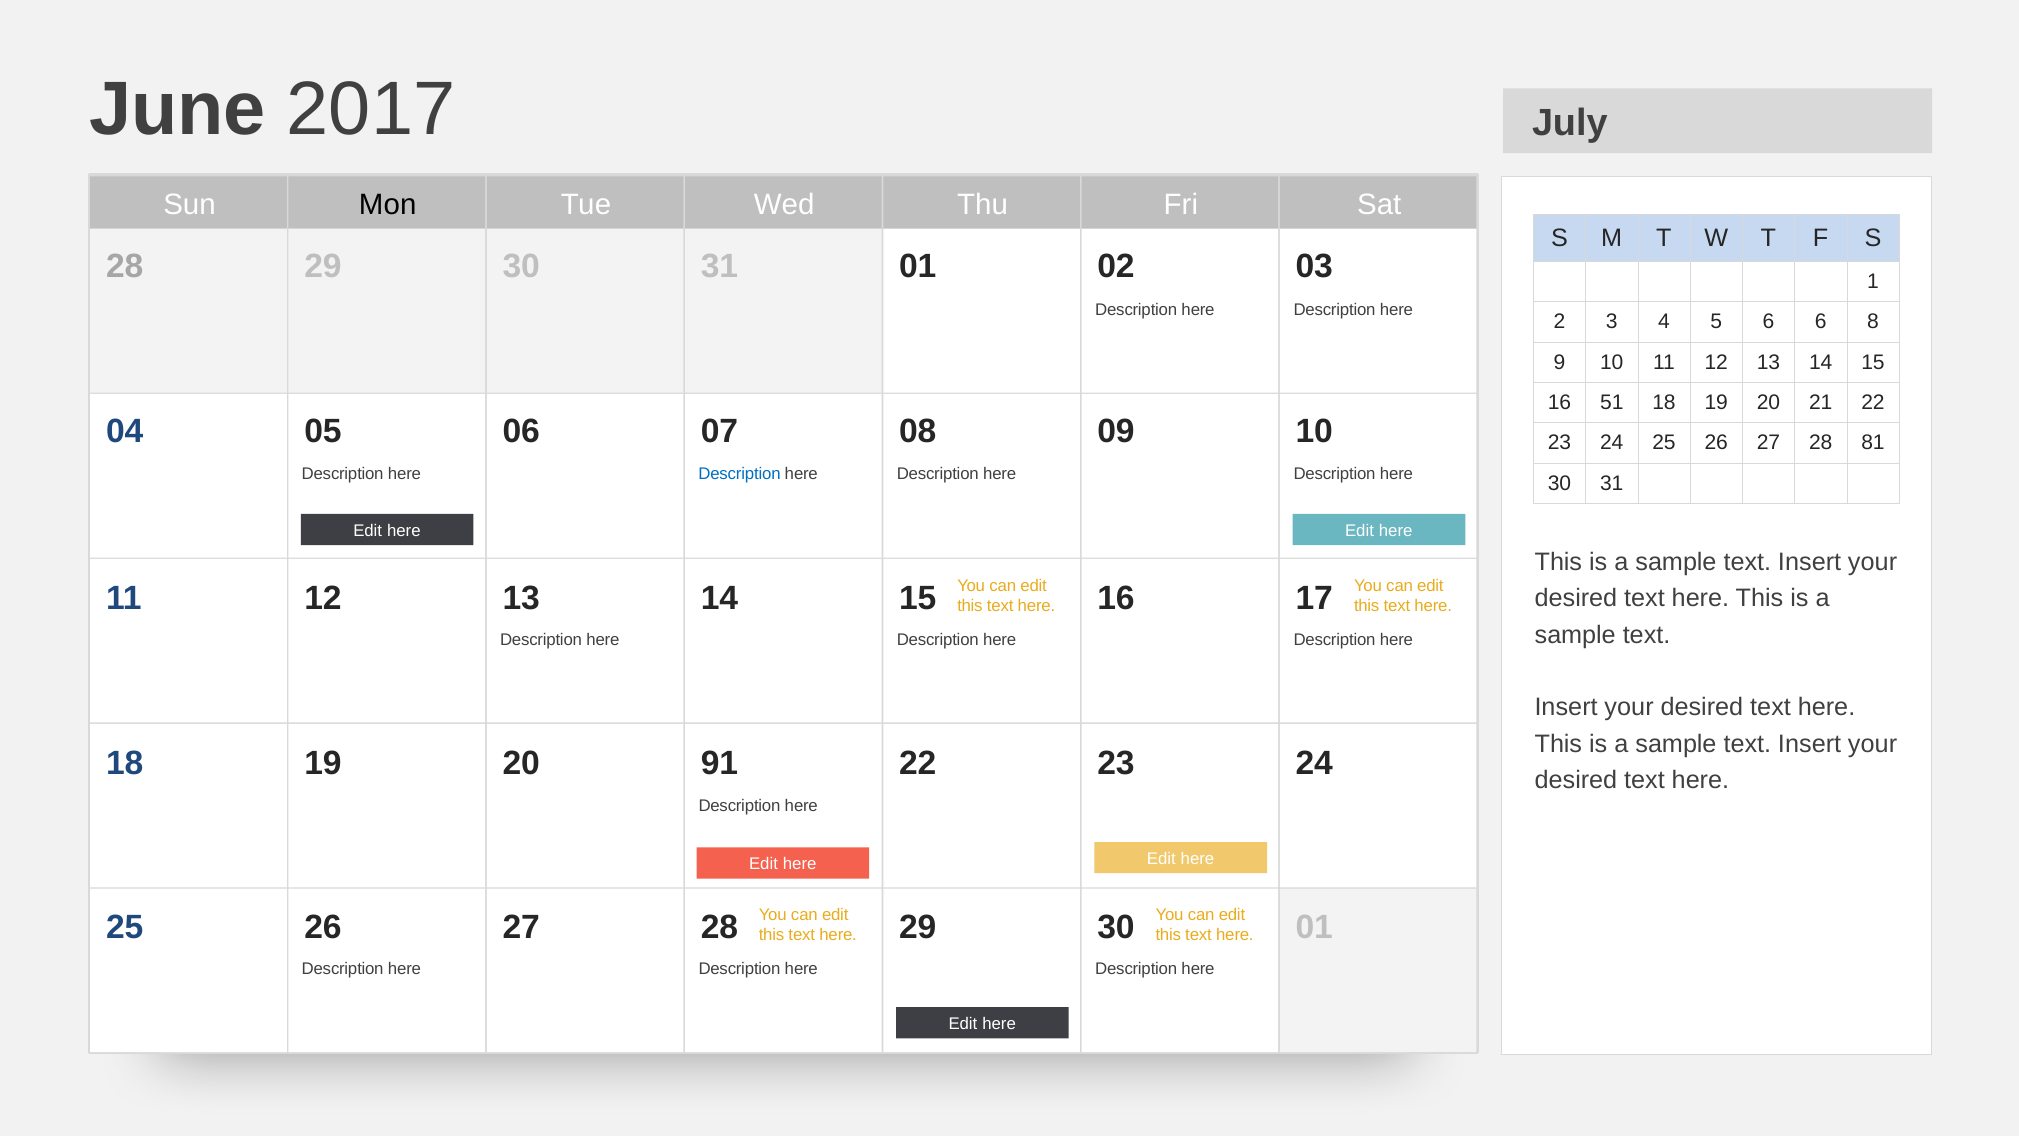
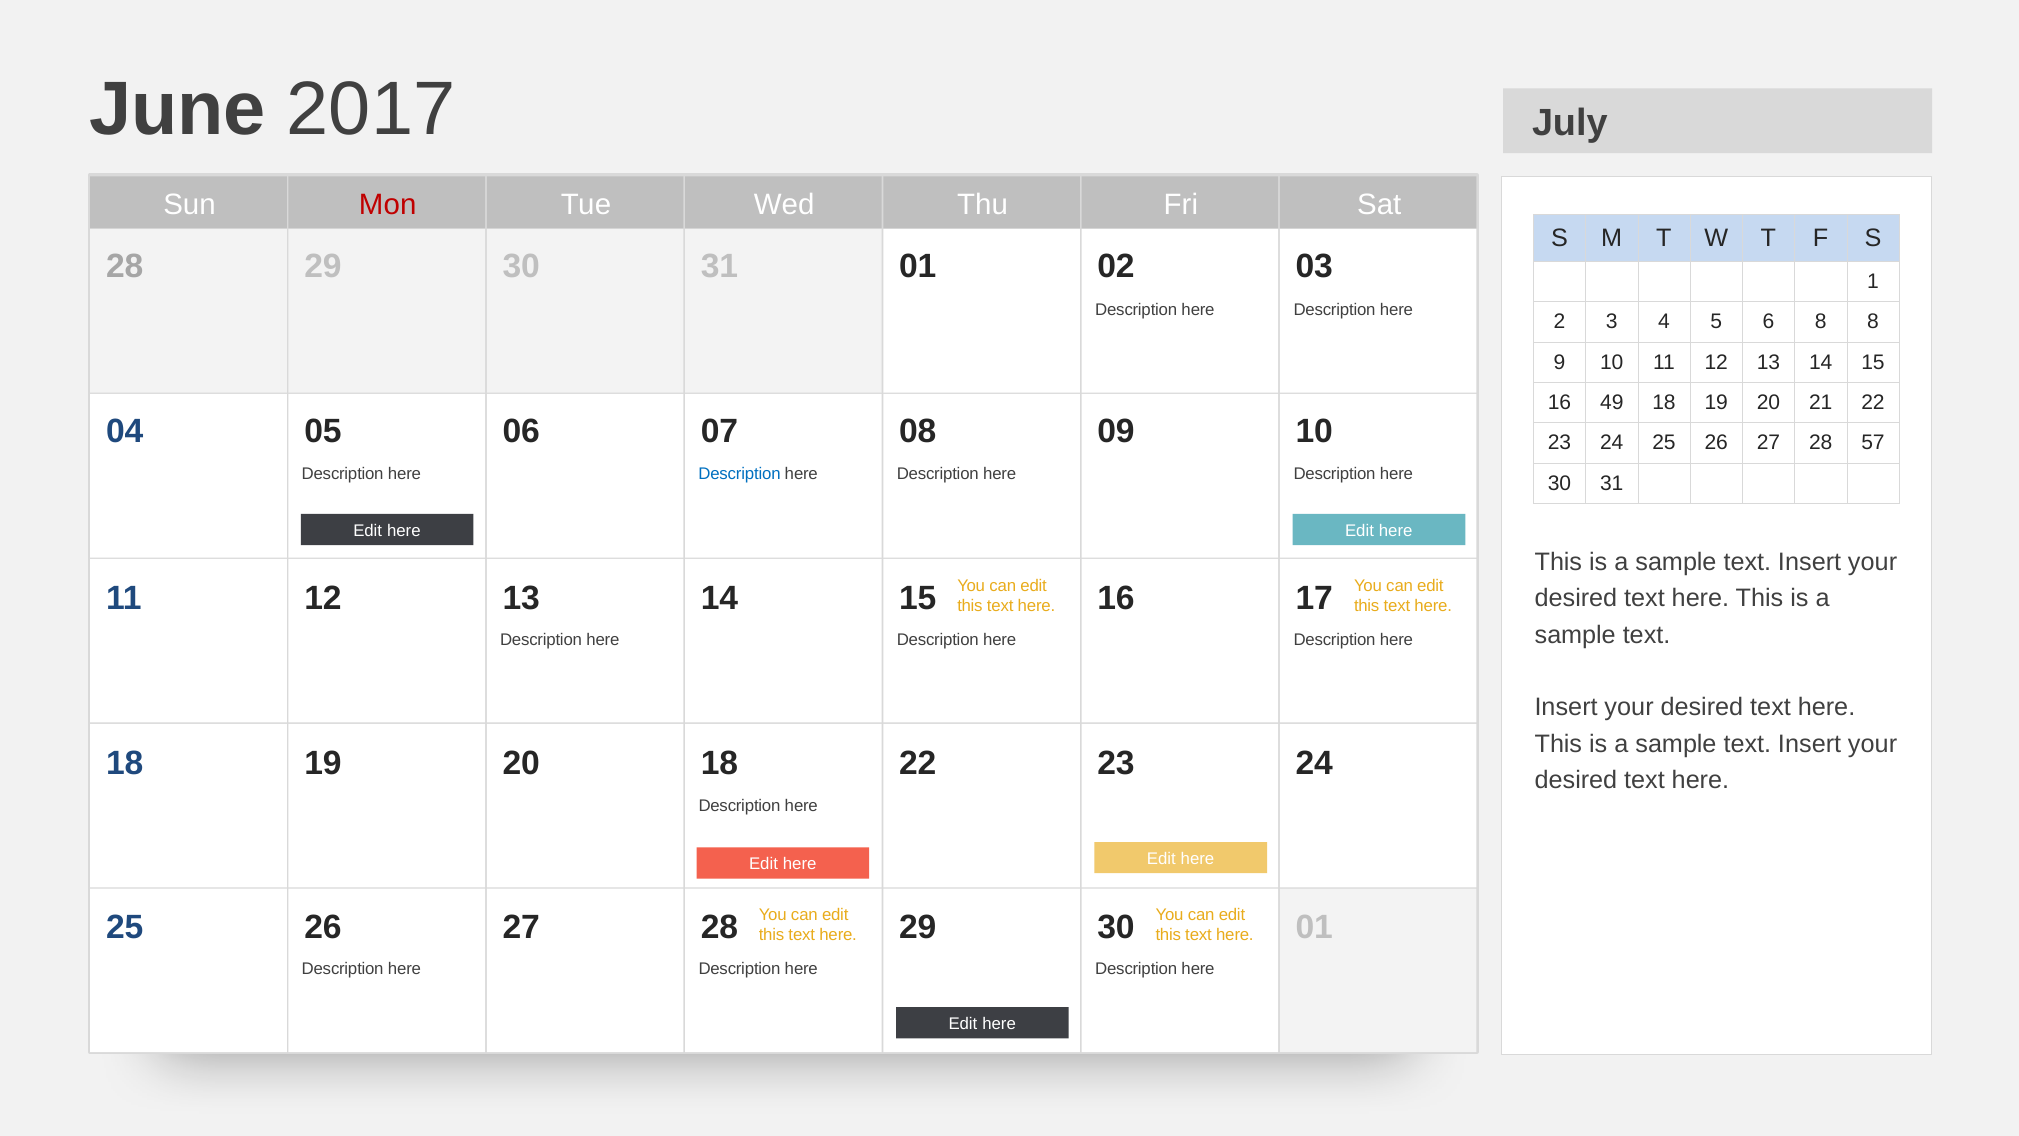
Mon colour: black -> red
6 6: 6 -> 8
51: 51 -> 49
81: 81 -> 57
20 91: 91 -> 18
